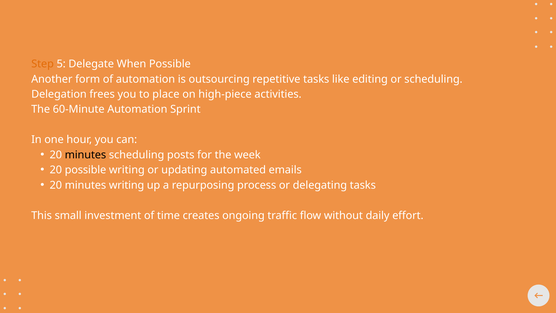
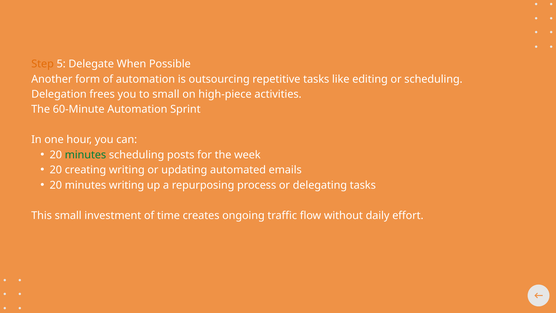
to place: place -> small
minutes at (85, 155) colour: black -> green
20 possible: possible -> creating
